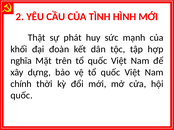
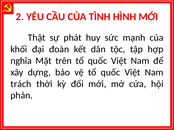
chính: chính -> trách
quốc at (22, 96): quốc -> phản
